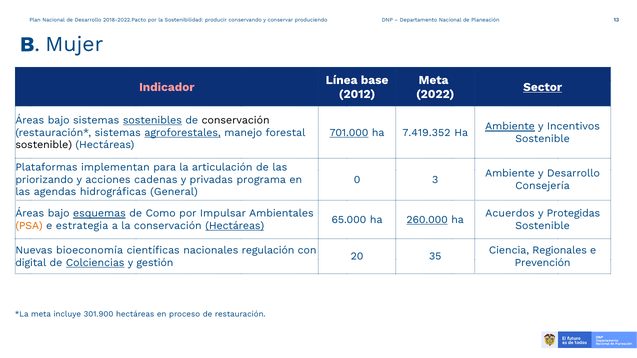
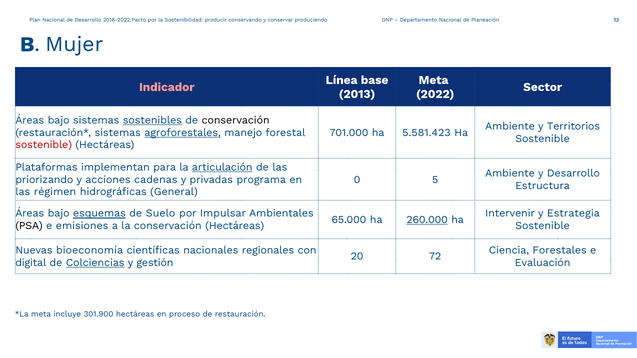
Sector underline: present -> none
2012: 2012 -> 2013
Ambiente at (510, 126) underline: present -> none
Incentivos: Incentivos -> Territorios
701.000 underline: present -> none
7.419.352: 7.419.352 -> 5.581.423
sostenible at (44, 145) colour: black -> red
articulación underline: none -> present
3: 3 -> 5
Consejería: Consejería -> Estructura
agendas: agendas -> régimen
Como: Como -> Suelo
Acuerdos: Acuerdos -> Intervenir
Protegidas: Protegidas -> Estrategia
PSA colour: orange -> black
estrategia: estrategia -> emisiones
Hectáreas at (235, 226) underline: present -> none
regulación: regulación -> regionales
Regionales: Regionales -> Forestales
35: 35 -> 72
Prevención: Prevención -> Evaluación
